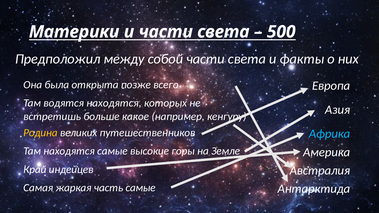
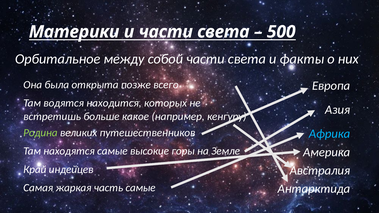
Предположил: Предположил -> Орбитальное
водятся находятся: находятся -> находится
Родина colour: yellow -> light green
